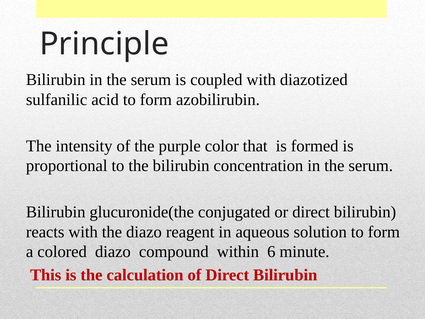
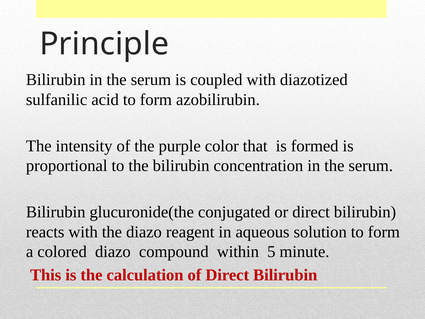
6: 6 -> 5
